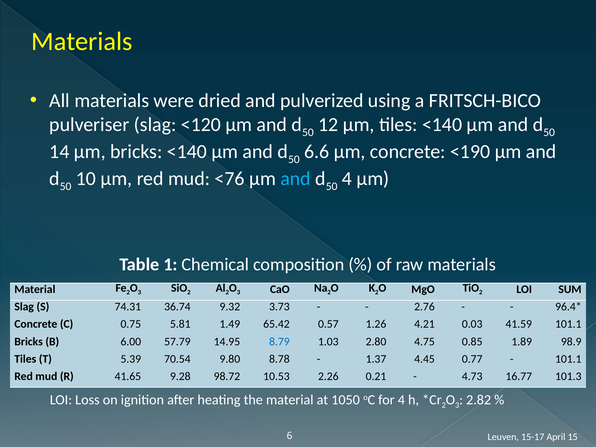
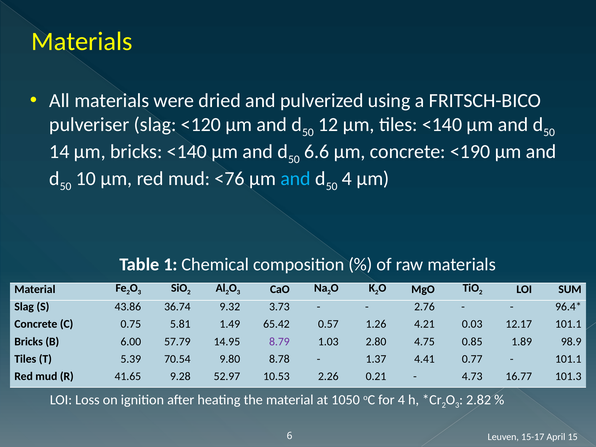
74.31: 74.31 -> 43.86
41.59: 41.59 -> 12.17
8.79 colour: blue -> purple
4.45: 4.45 -> 4.41
98.72: 98.72 -> 52.97
